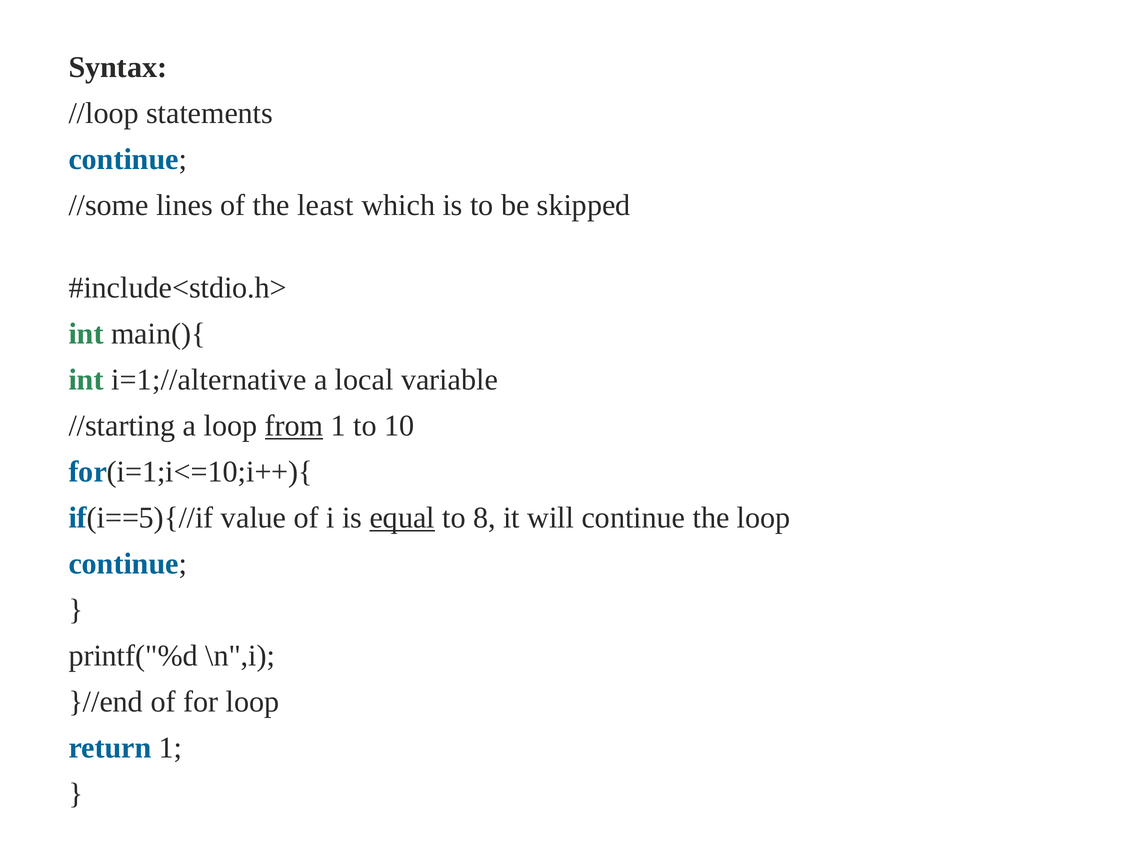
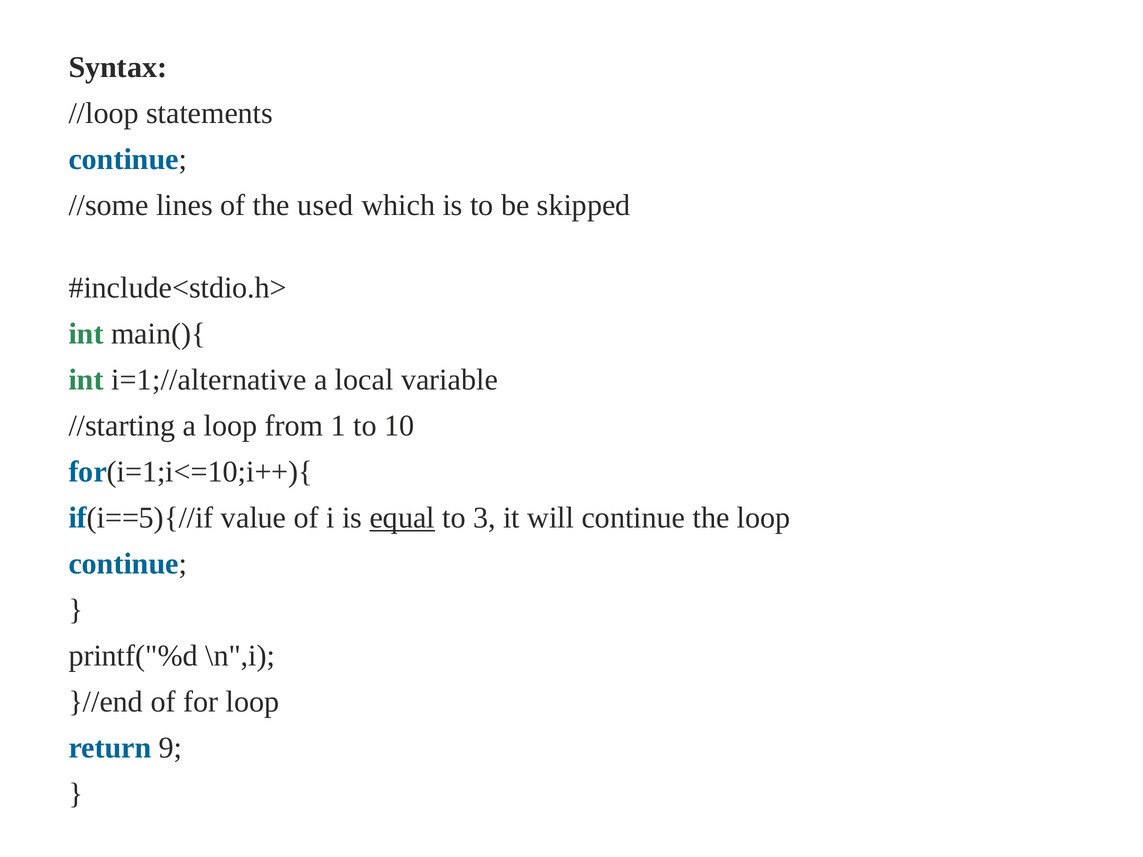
least: least -> used
from underline: present -> none
8: 8 -> 3
return 1: 1 -> 9
